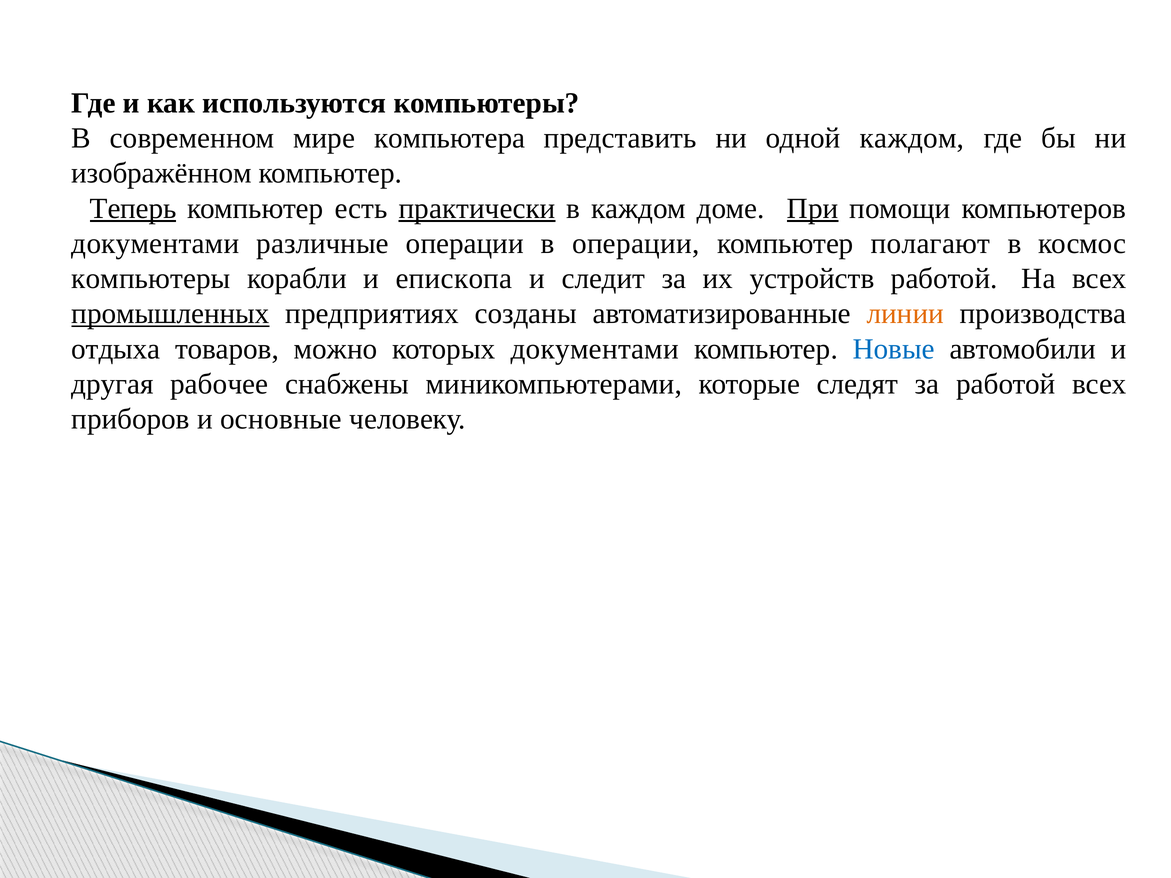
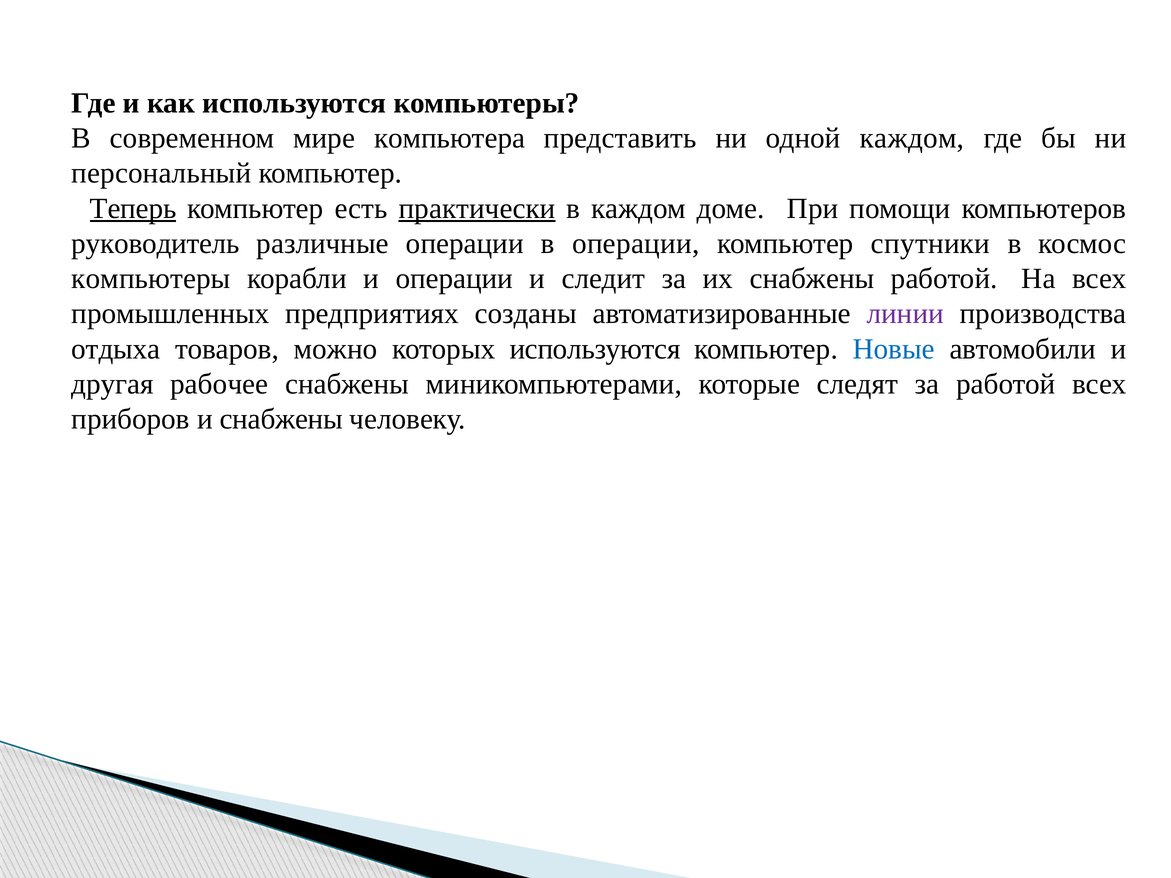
изображённом: изображённом -> персональный
При underline: present -> none
документами at (155, 244): документами -> руководитель
полагают: полагают -> спутники
и епископа: епископа -> операции
их устройств: устройств -> снабжены
промышленных underline: present -> none
линии colour: orange -> purple
которых документами: документами -> используются
и основные: основные -> снабжены
